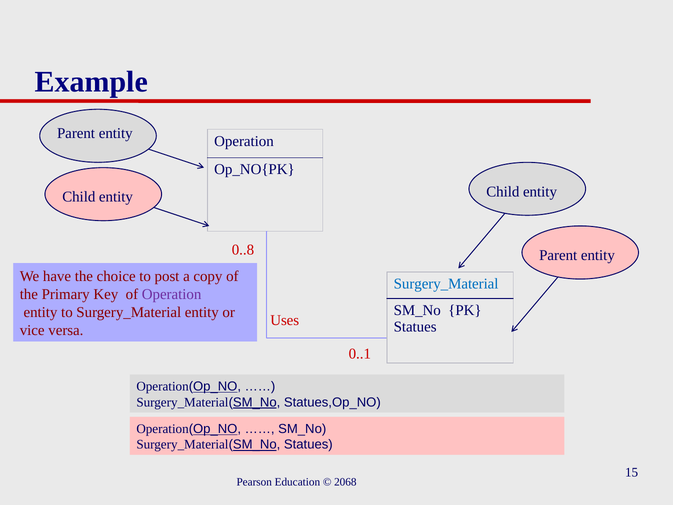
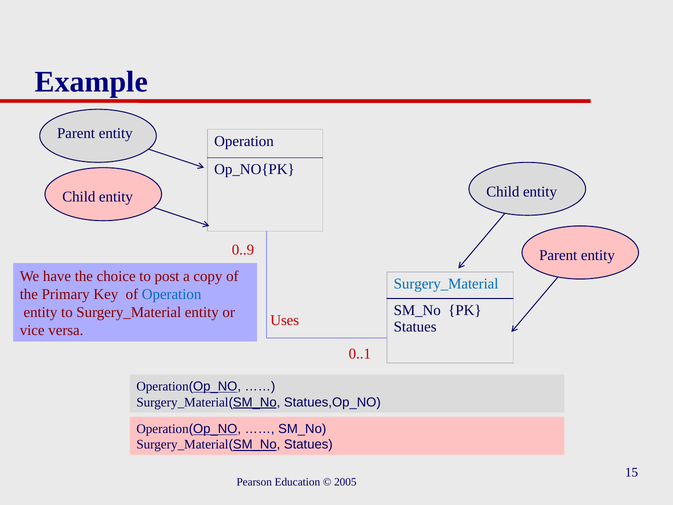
0..8: 0..8 -> 0..9
Operation at (172, 294) colour: purple -> blue
2068: 2068 -> 2005
